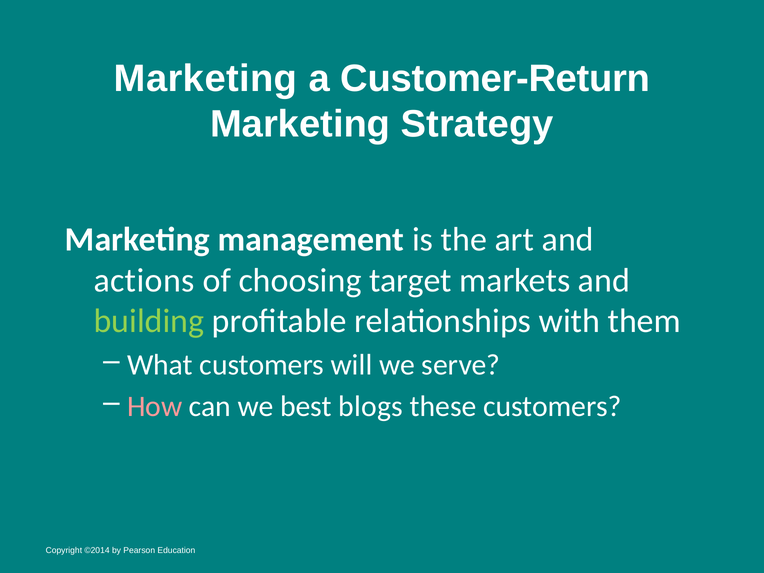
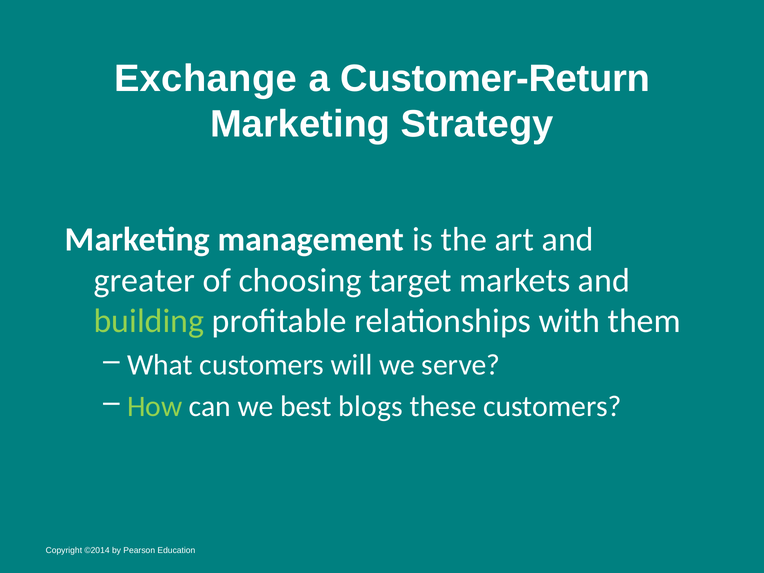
Marketing at (206, 78): Marketing -> Exchange
actions: actions -> greater
How colour: pink -> light green
